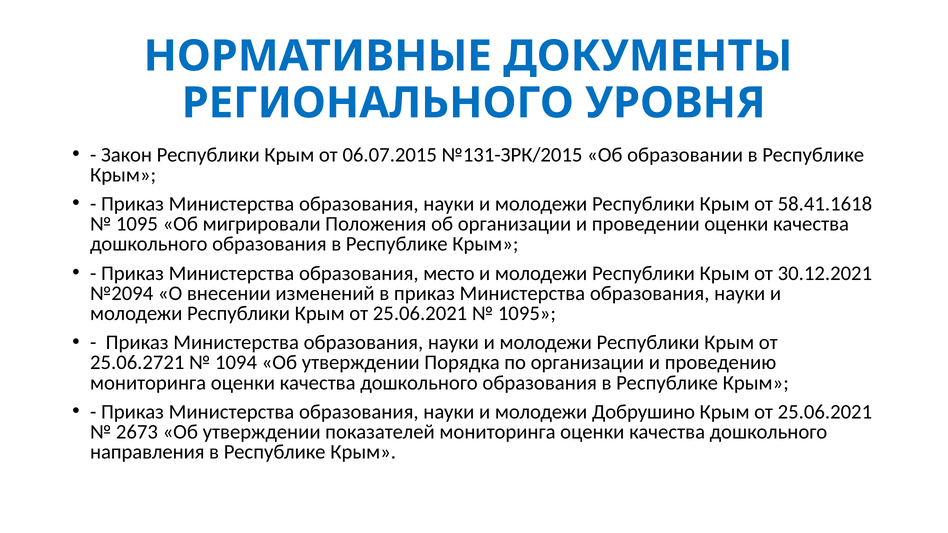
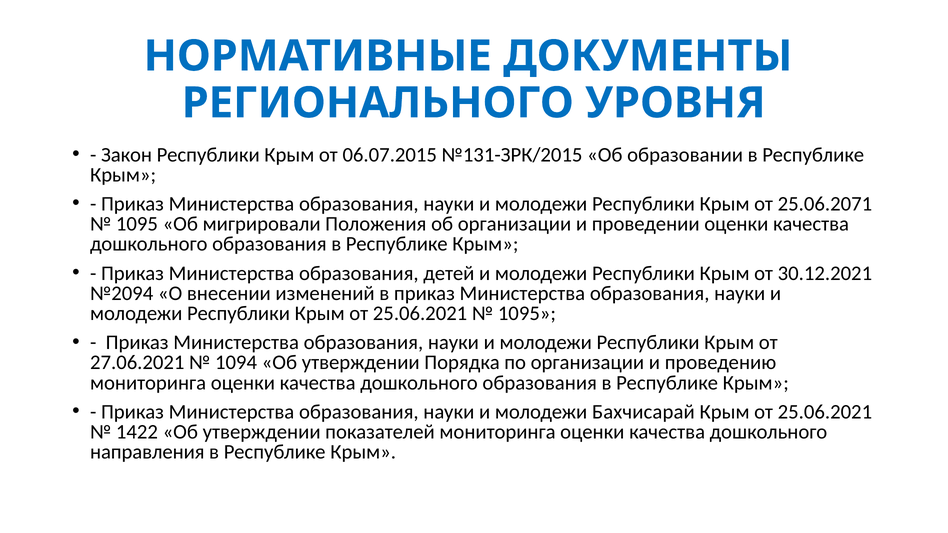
58.41.1618: 58.41.1618 -> 25.06.2071
место: место -> детей
25.06.2721: 25.06.2721 -> 27.06.2021
Добрушино: Добрушино -> Бахчисарай
2673: 2673 -> 1422
